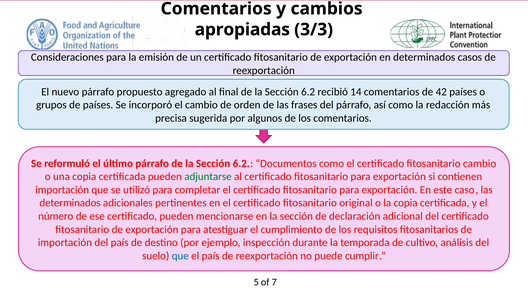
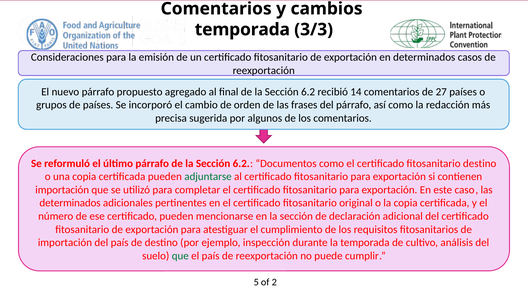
apropiadas at (242, 30): apropiadas -> temporada
42: 42 -> 27
fitosanitario cambio: cambio -> destino
que at (180, 256) colour: blue -> green
7: 7 -> 2
